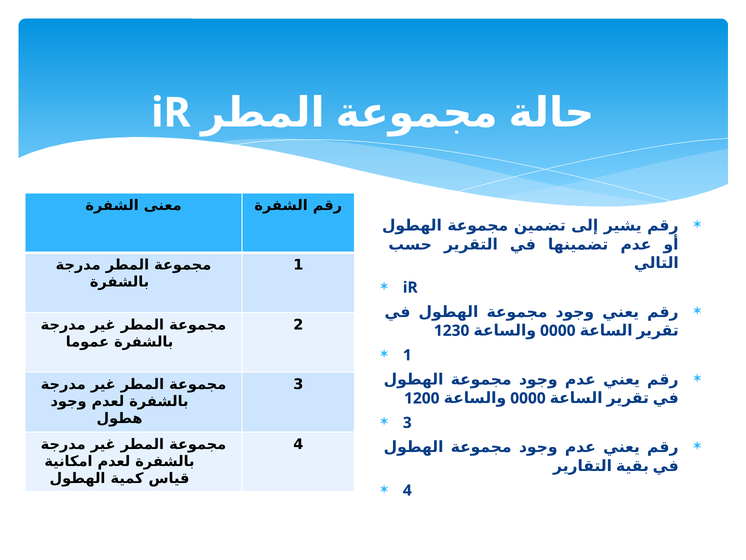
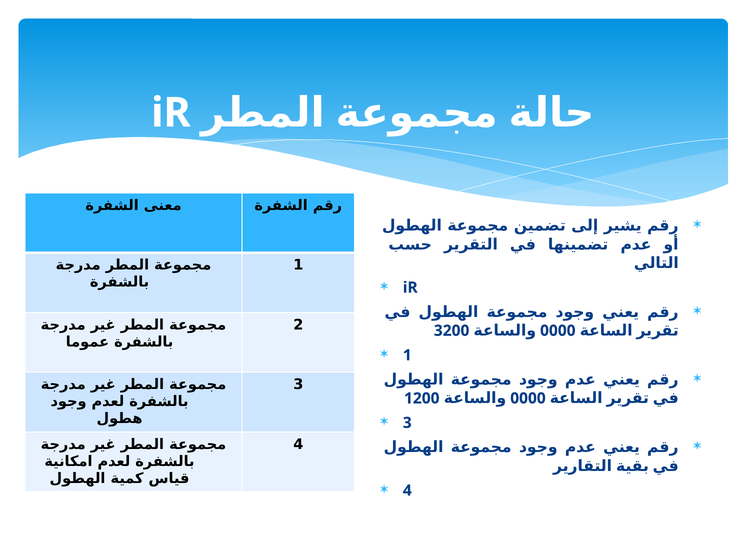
1230: 1230 -> 3200
